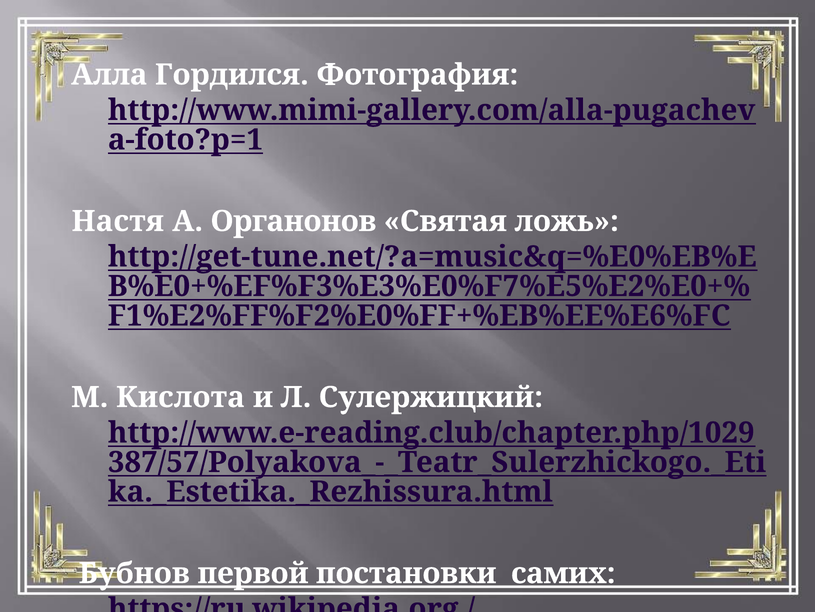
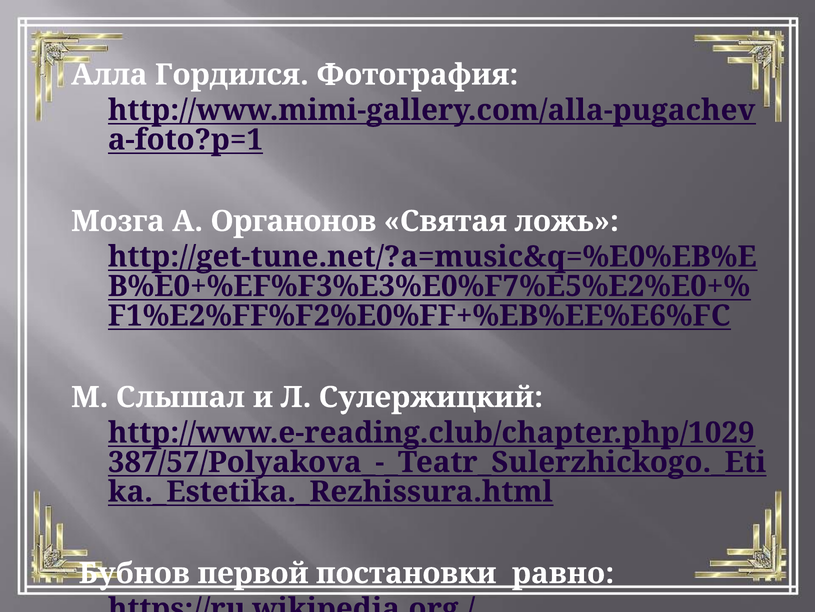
Настя: Настя -> Мозга
Кислота: Кислота -> Слышал
самих: самих -> равно
